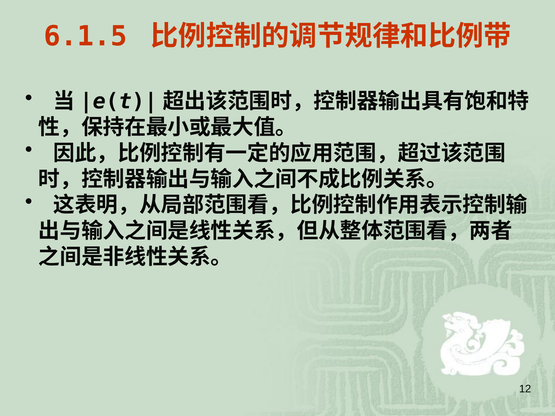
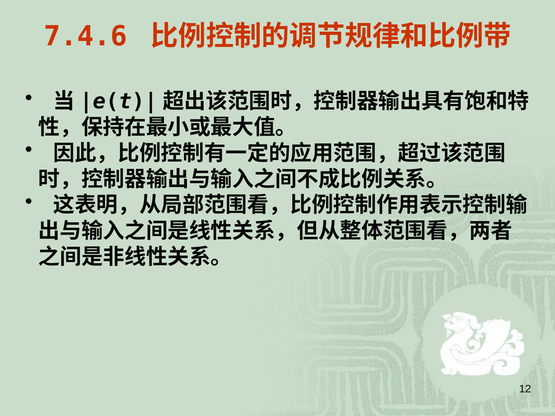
6.1.5: 6.1.5 -> 7.4.6
